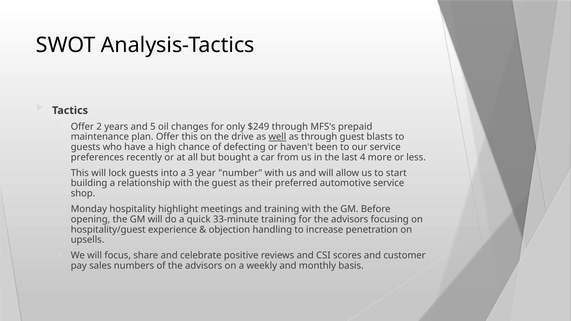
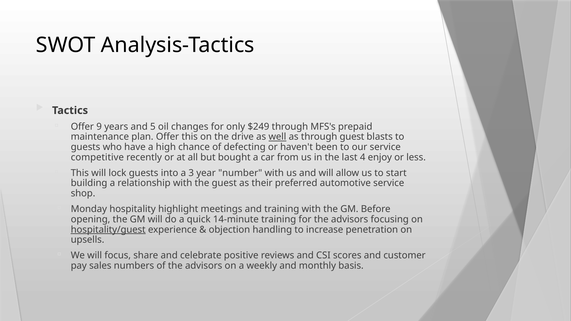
2: 2 -> 9
preferences: preferences -> competitive
more: more -> enjoy
33-minute: 33-minute -> 14-minute
hospitality/guest underline: none -> present
